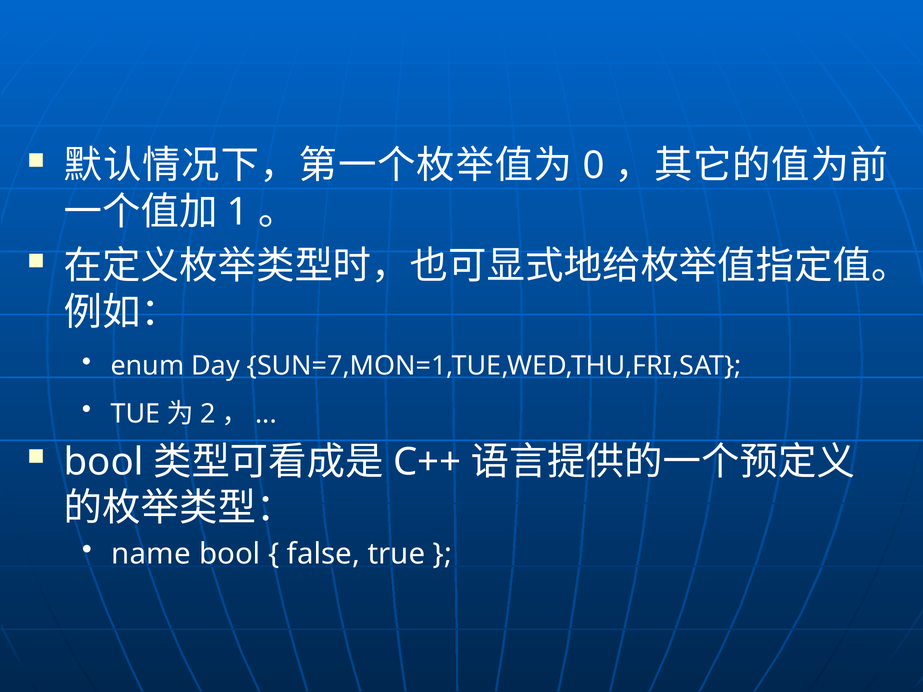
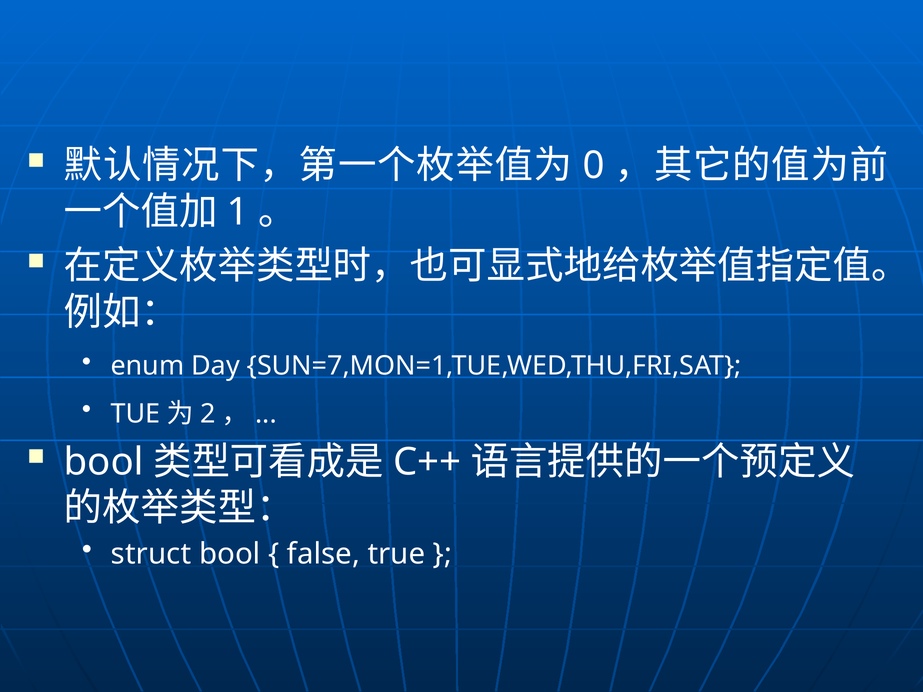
name: name -> struct
